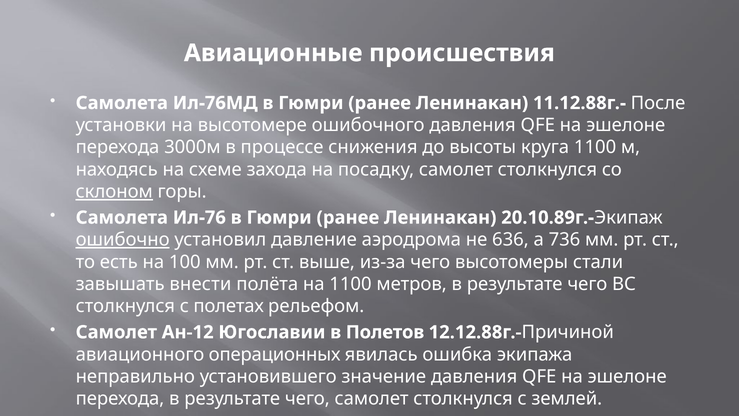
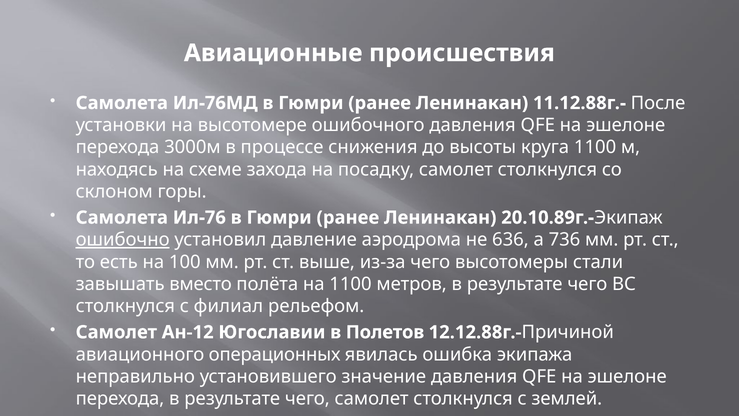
склоном underline: present -> none
внести: внести -> вместо
полетах: полетах -> филиал
